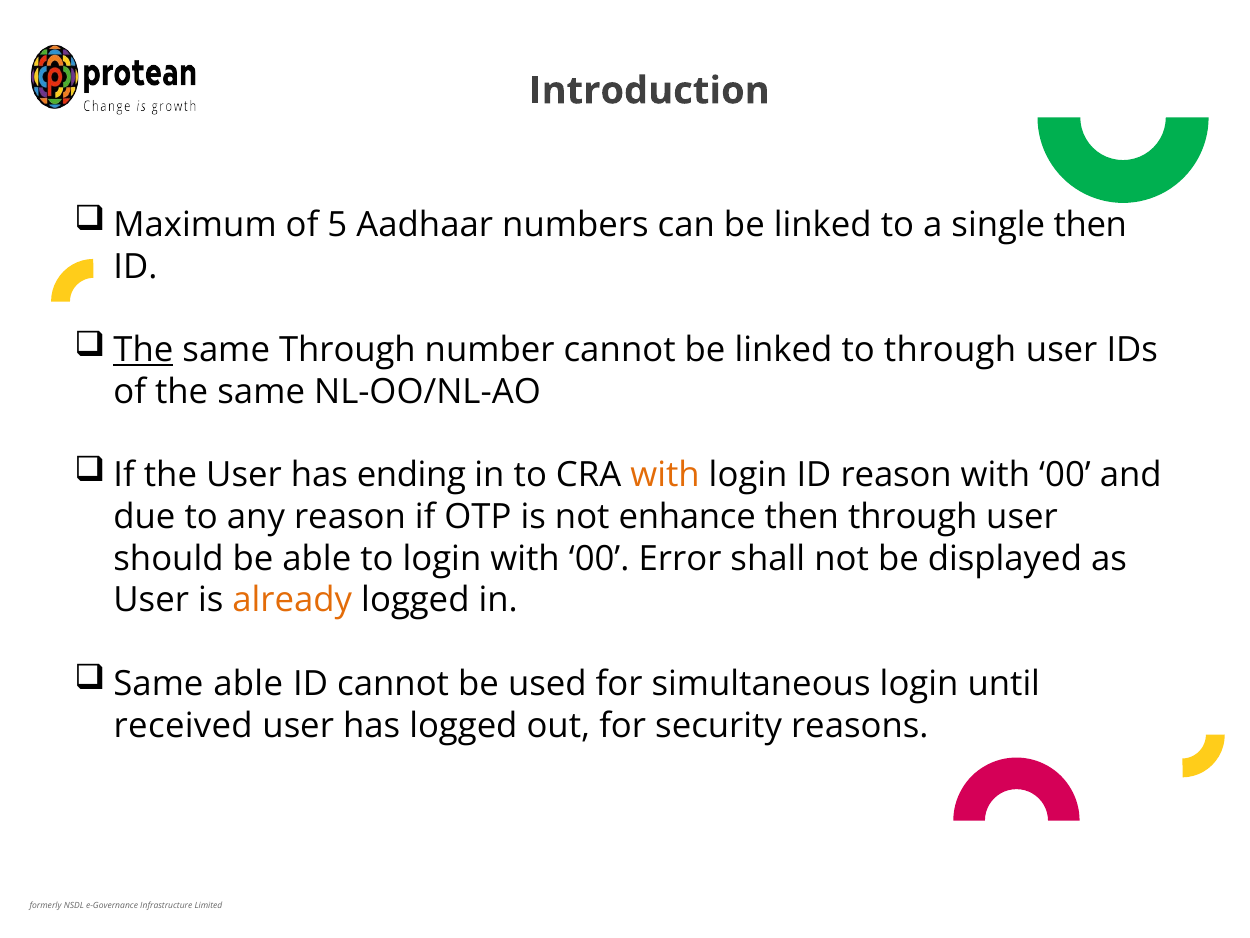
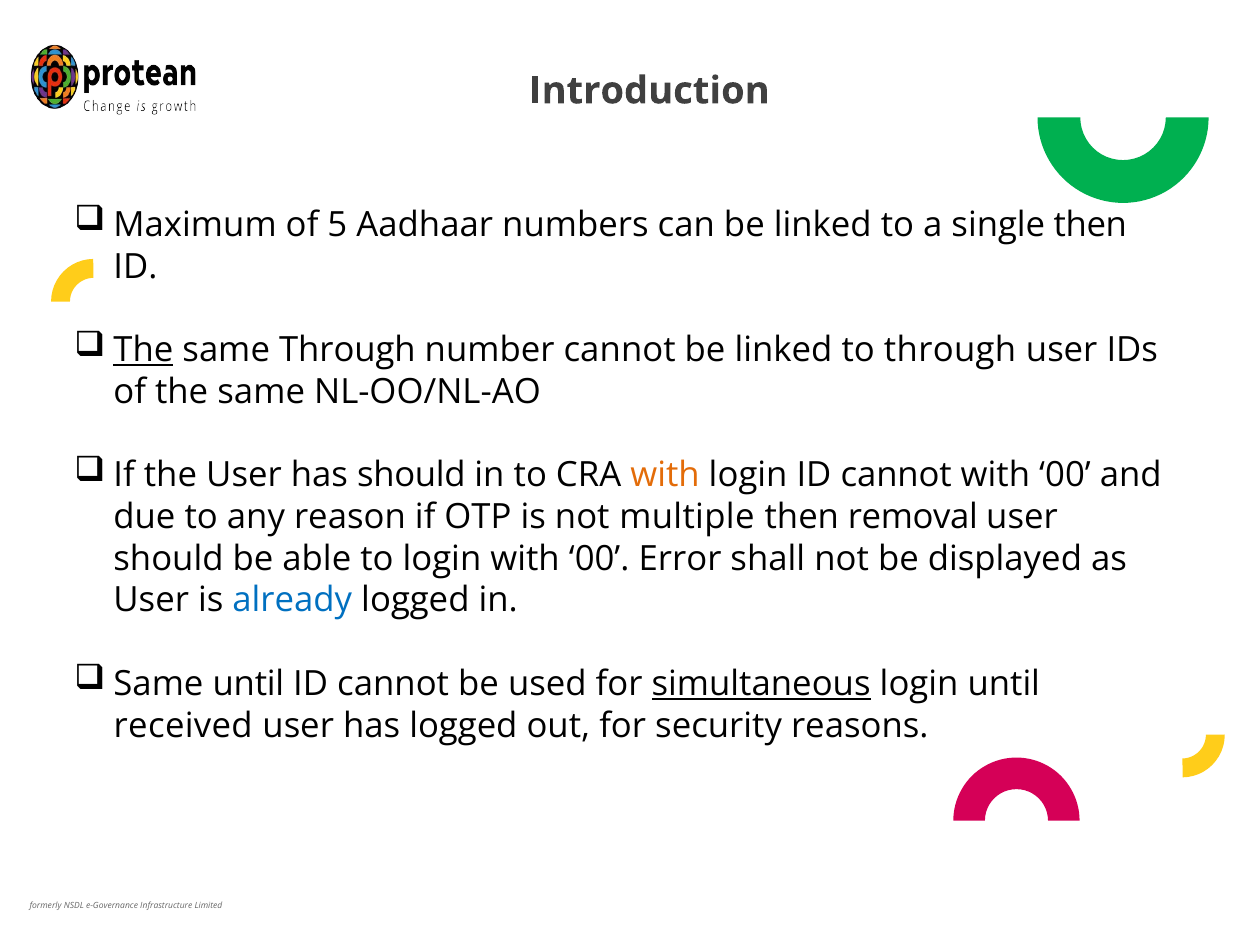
has ending: ending -> should
login ID reason: reason -> cannot
enhance: enhance -> multiple
then through: through -> removal
already colour: orange -> blue
Same able: able -> until
simultaneous underline: none -> present
